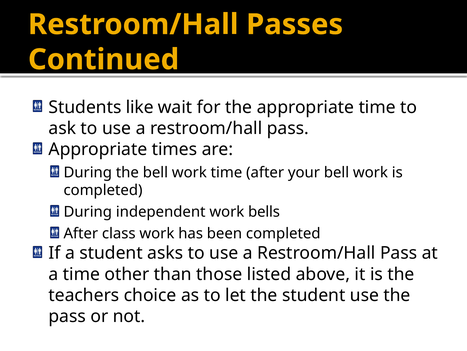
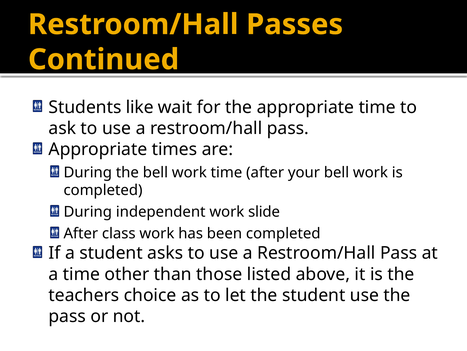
bells: bells -> slide
